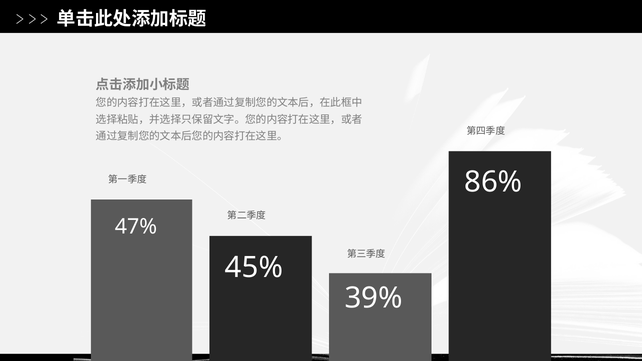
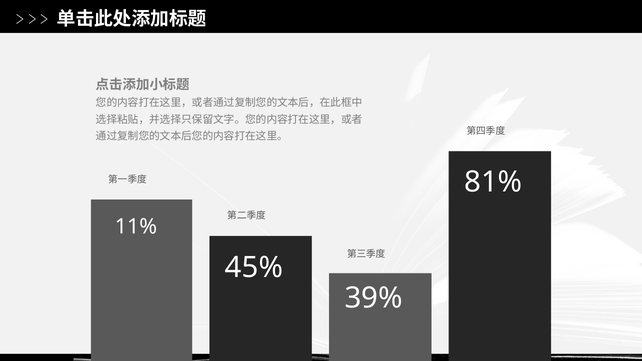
86%: 86% -> 81%
47%: 47% -> 11%
